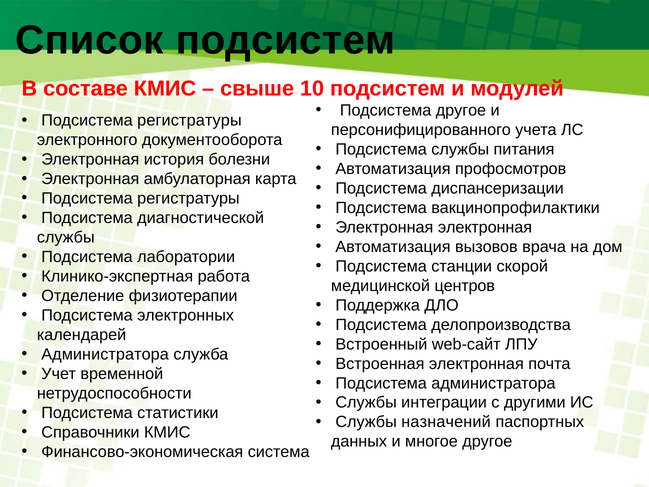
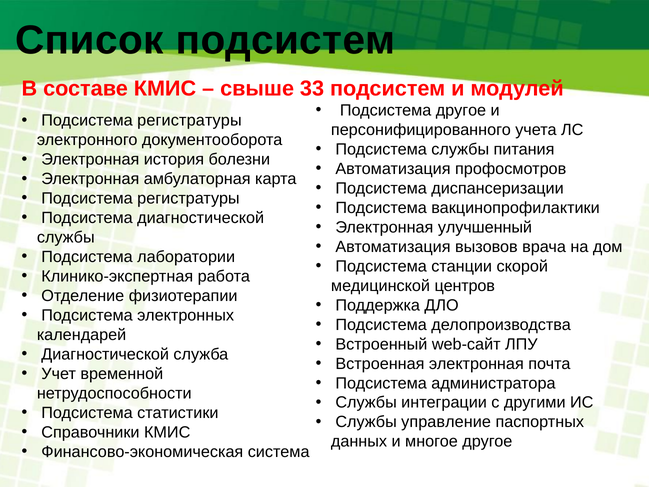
10: 10 -> 33
Электронная электронная: электронная -> улучшенный
Администратора at (105, 354): Администратора -> Диагностической
назначений: назначений -> управление
